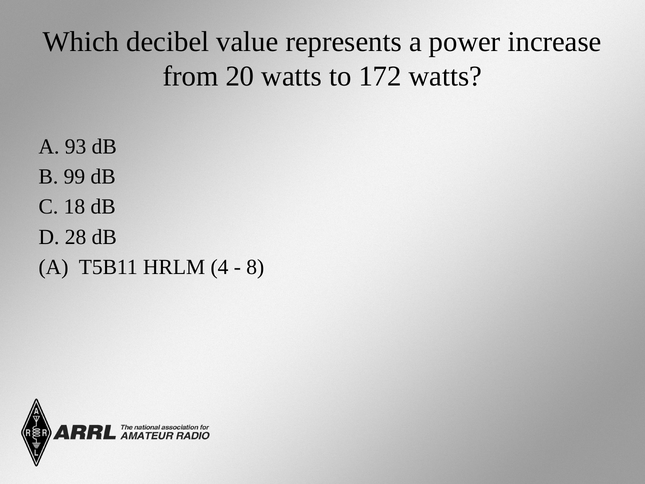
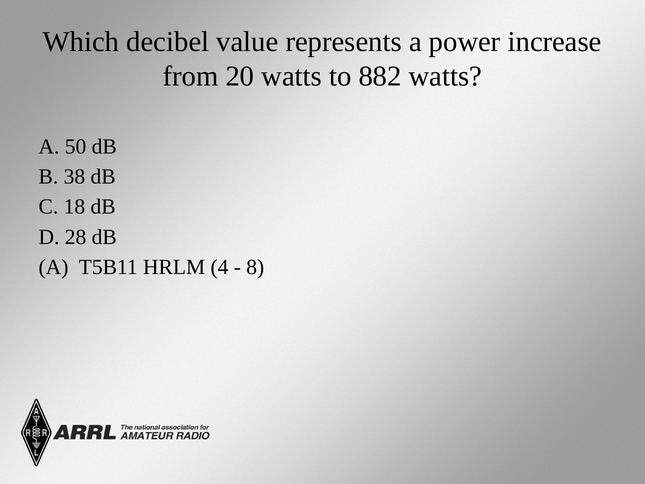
172: 172 -> 882
93: 93 -> 50
99: 99 -> 38
